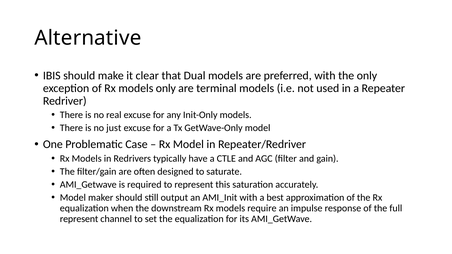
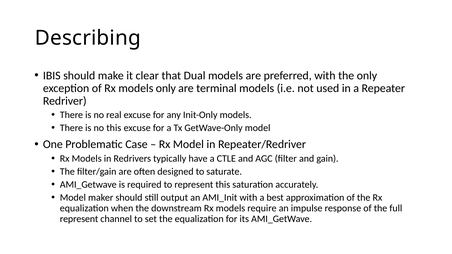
Alternative: Alternative -> Describing
no just: just -> this
